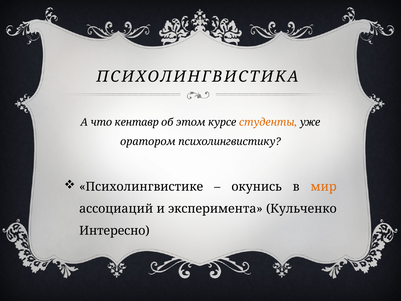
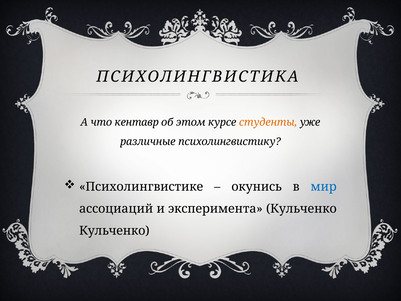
оратором: оратором -> различные
мир colour: orange -> blue
Интересно at (114, 231): Интересно -> Кульченко
